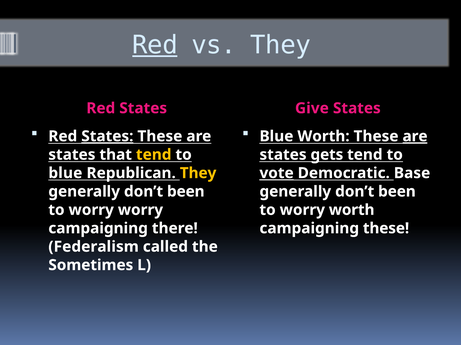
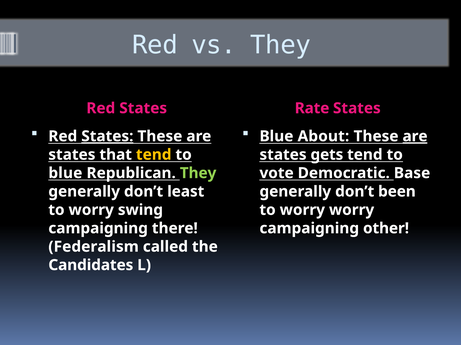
Red at (155, 45) underline: present -> none
Give: Give -> Rate
Blue Worth: Worth -> About
They at (198, 173) colour: yellow -> light green
vote underline: present -> none
been at (186, 192): been -> least
worry worry: worry -> swing
worry worth: worth -> worry
campaigning these: these -> other
Sometimes: Sometimes -> Candidates
